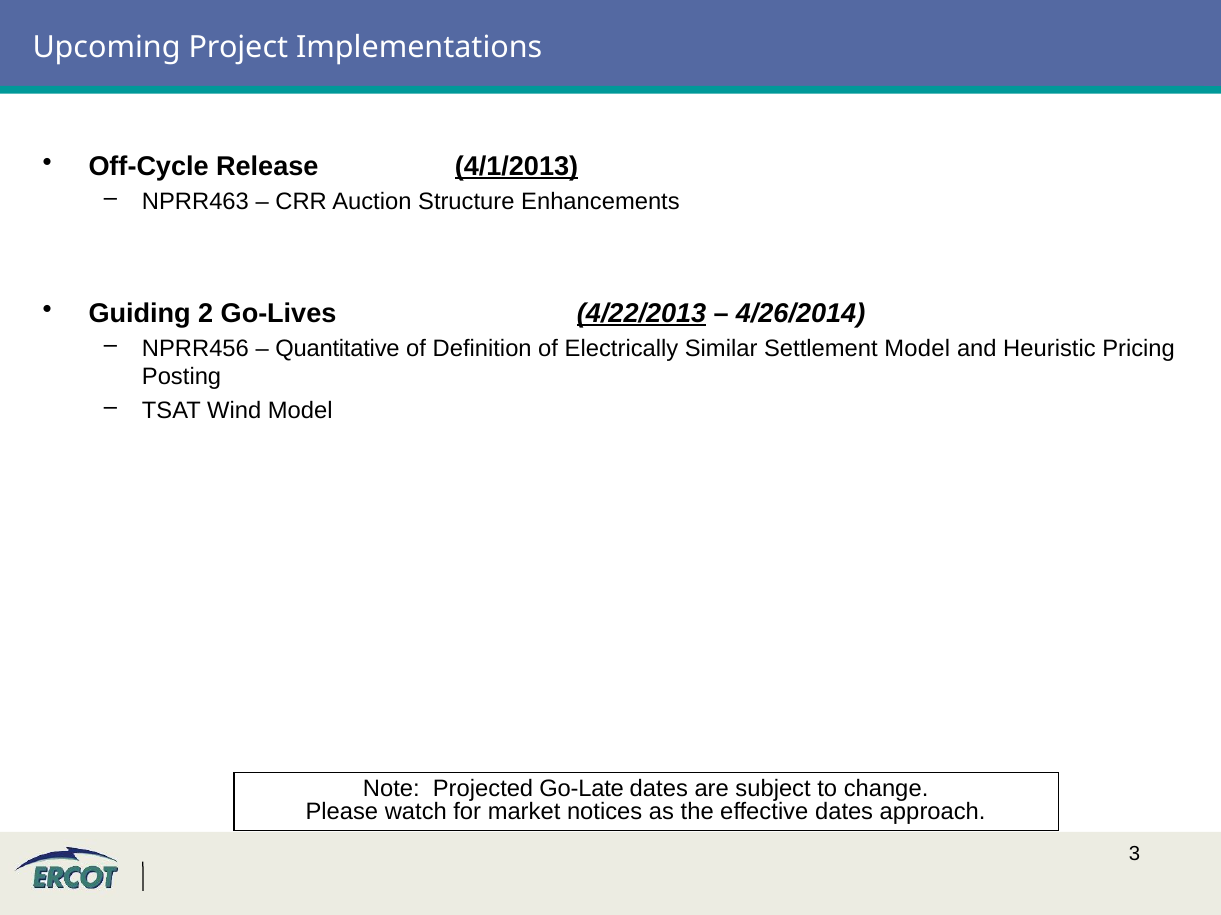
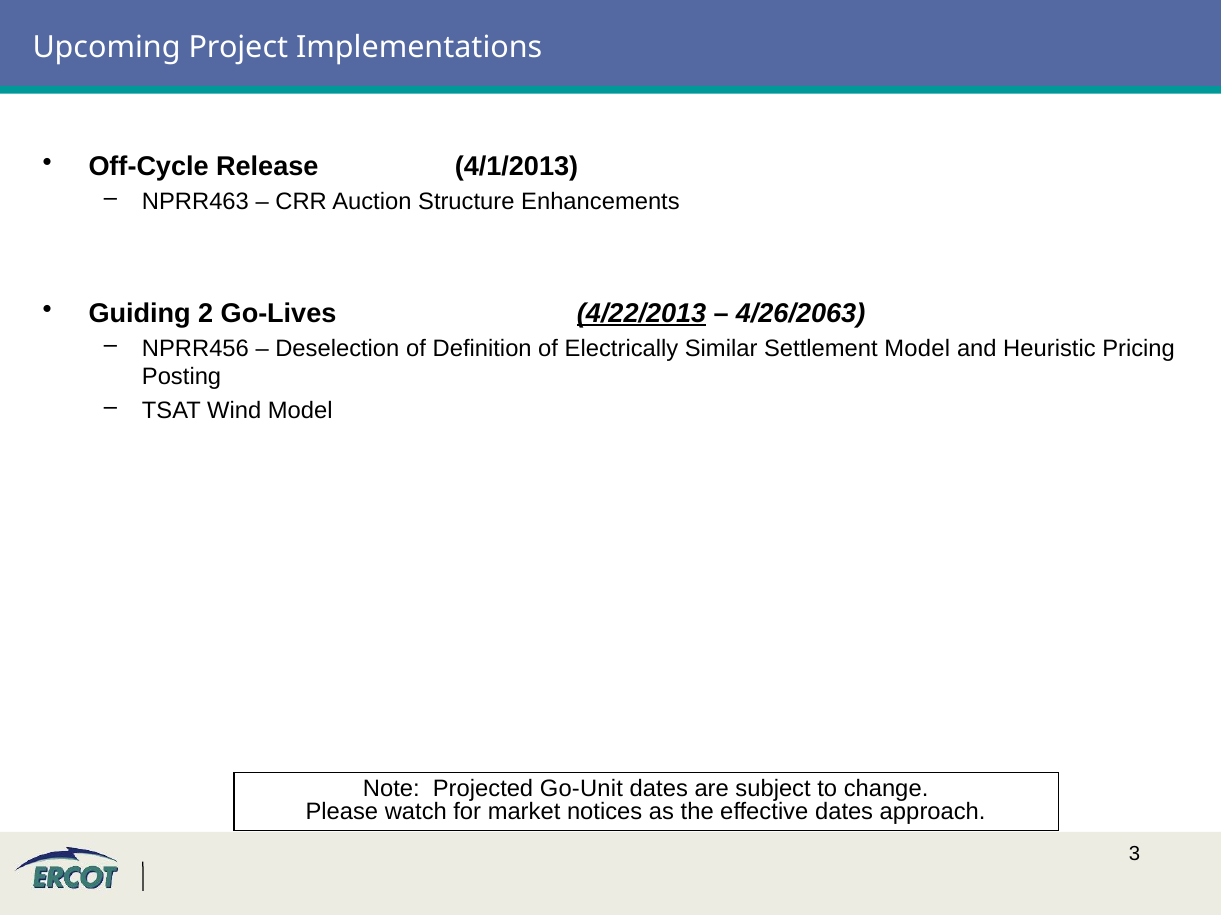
4/1/2013 underline: present -> none
4/26/2014: 4/26/2014 -> 4/26/2063
Quantitative: Quantitative -> Deselection
Go-Late: Go-Late -> Go-Unit
